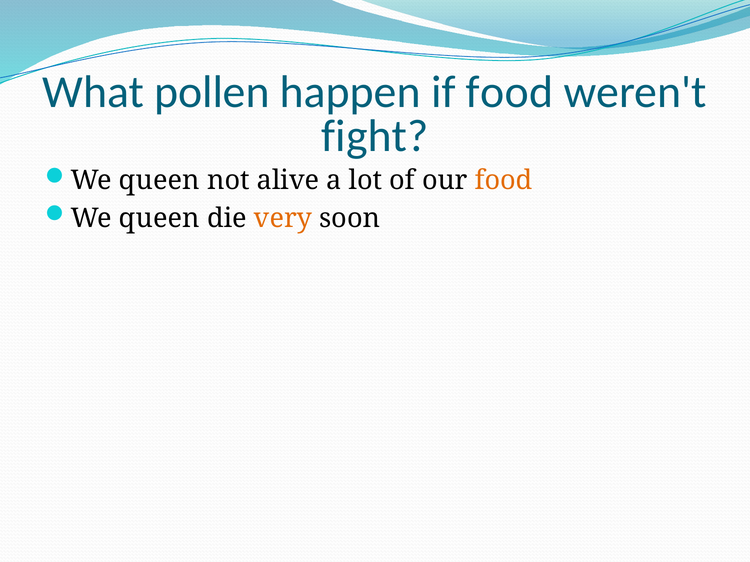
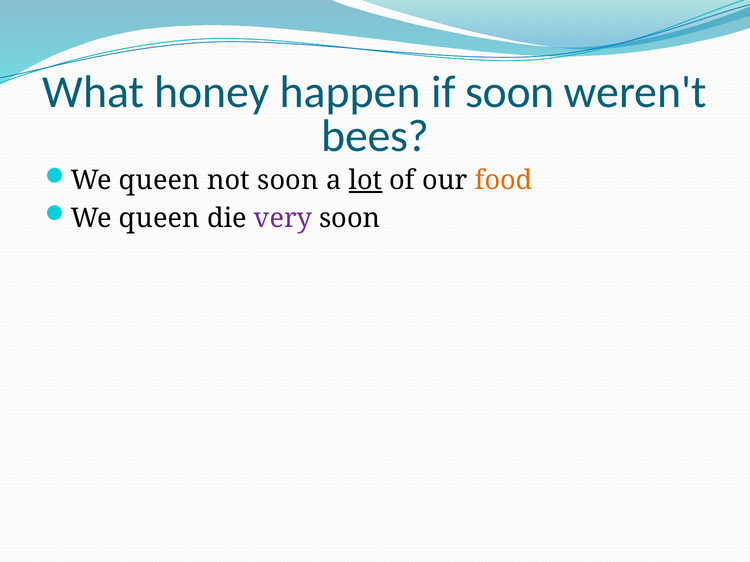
pollen: pollen -> honey
if food: food -> soon
fight: fight -> bees
not alive: alive -> soon
lot underline: none -> present
very colour: orange -> purple
